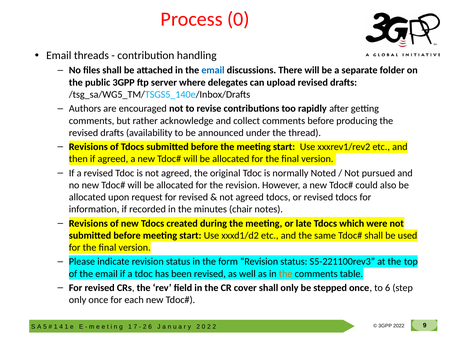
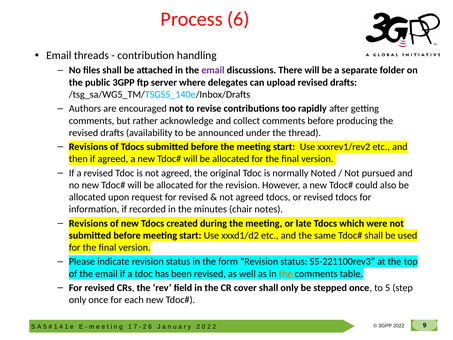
Process 0: 0 -> 6
email at (213, 70) colour: blue -> purple
to 6: 6 -> 5
